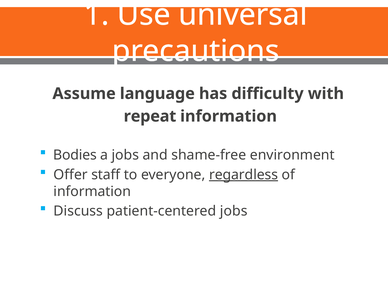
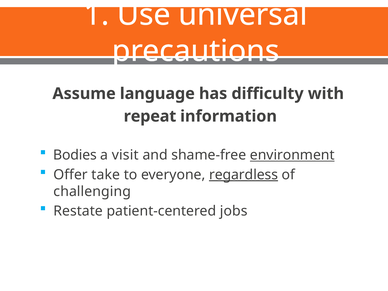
a jobs: jobs -> visit
environment underline: none -> present
staff: staff -> take
information at (92, 192): information -> challenging
Discuss: Discuss -> Restate
